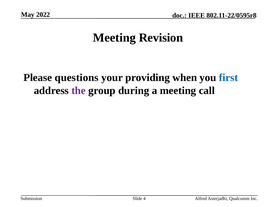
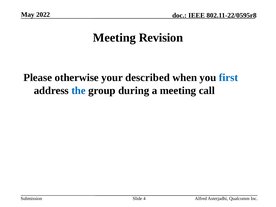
questions: questions -> otherwise
providing: providing -> described
the colour: purple -> blue
